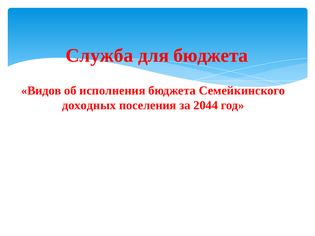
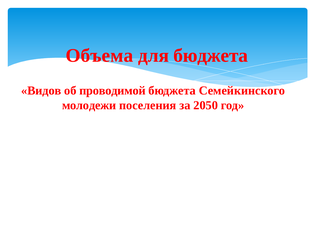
Служба: Служба -> Объема
исполнения: исполнения -> проводимой
доходных: доходных -> молодежи
2044: 2044 -> 2050
